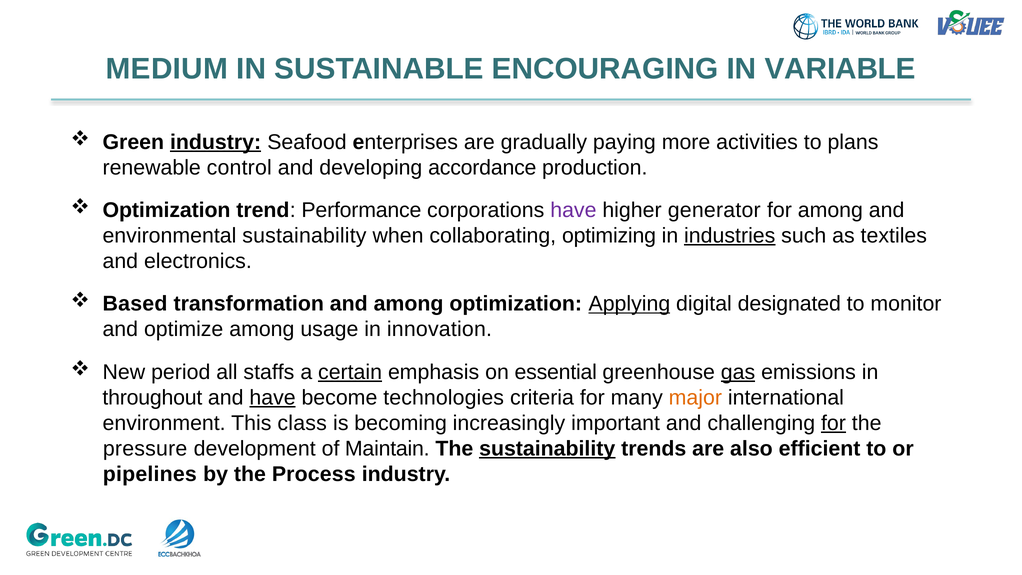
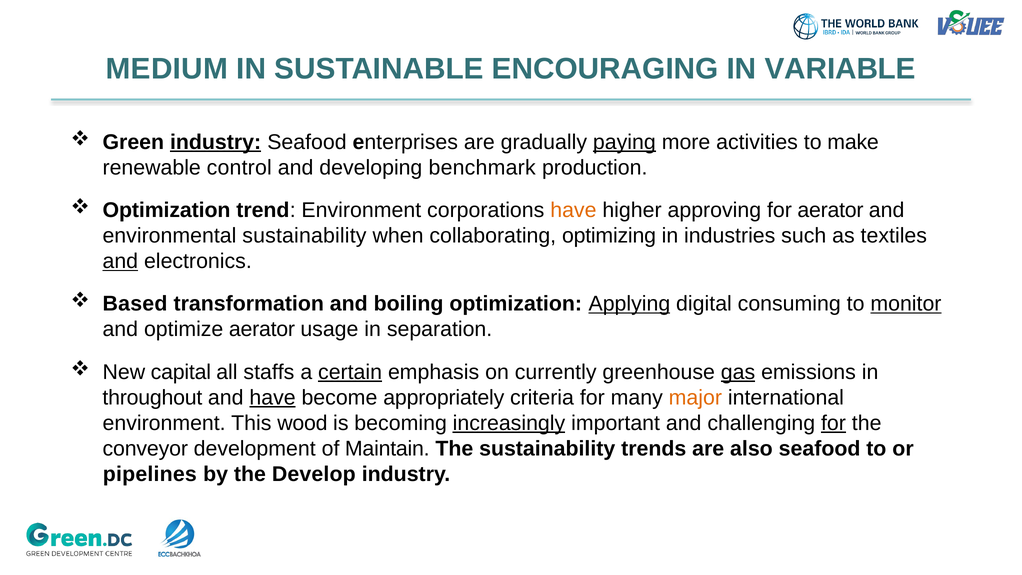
paying underline: none -> present
plans: plans -> make
accordance: accordance -> benchmark
trend Performance: Performance -> Environment
have at (573, 210) colour: purple -> orange
generator: generator -> approving
for among: among -> aerator
industries underline: present -> none
and at (120, 261) underline: none -> present
and among: among -> boiling
designated: designated -> consuming
monitor underline: none -> present
optimize among: among -> aerator
innovation: innovation -> separation
period: period -> capital
essential: essential -> currently
technologies: technologies -> appropriately
class: class -> wood
increasingly underline: none -> present
pressure: pressure -> conveyor
sustainability at (547, 449) underline: present -> none
also efficient: efficient -> seafood
Process: Process -> Develop
